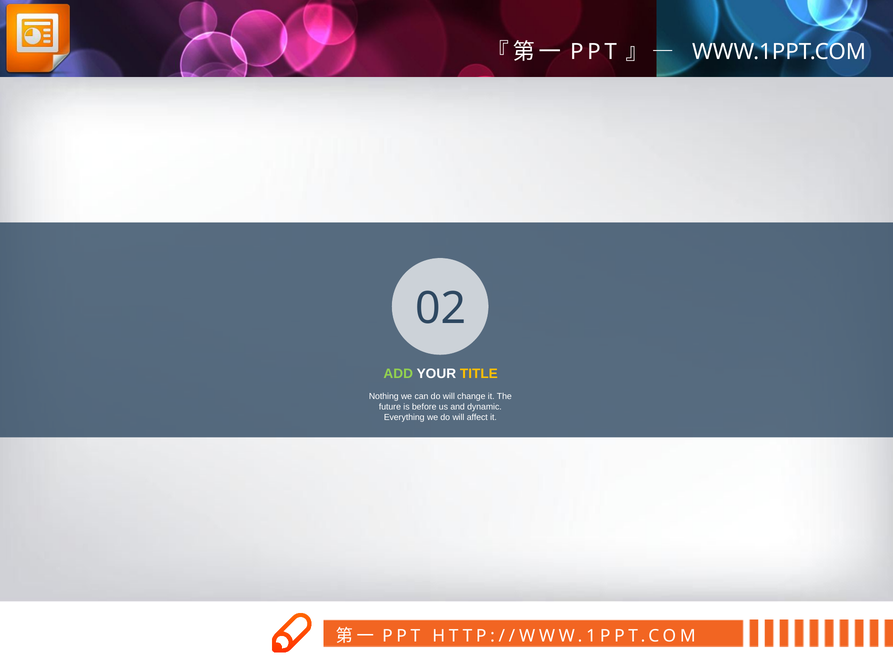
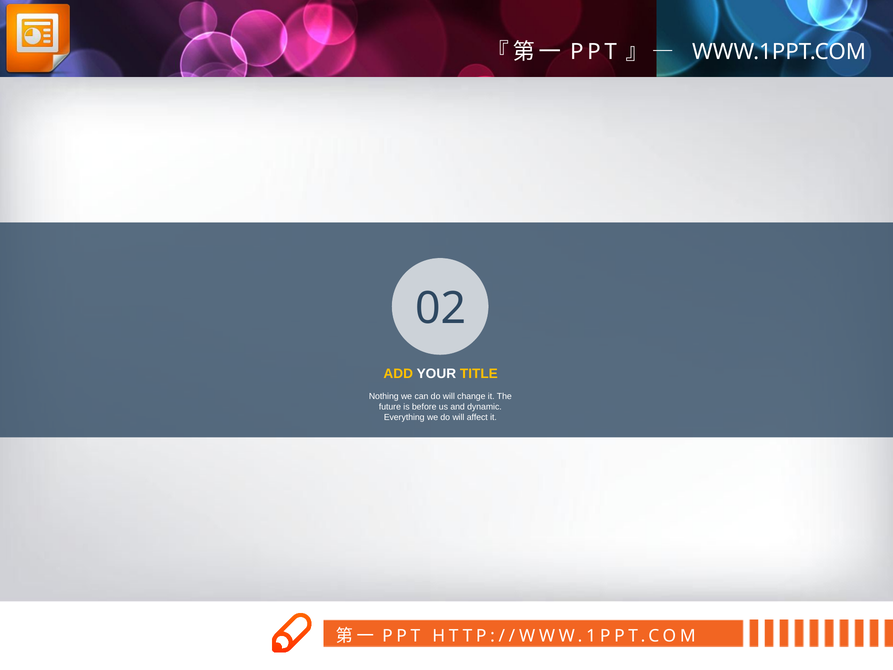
ADD colour: light green -> yellow
